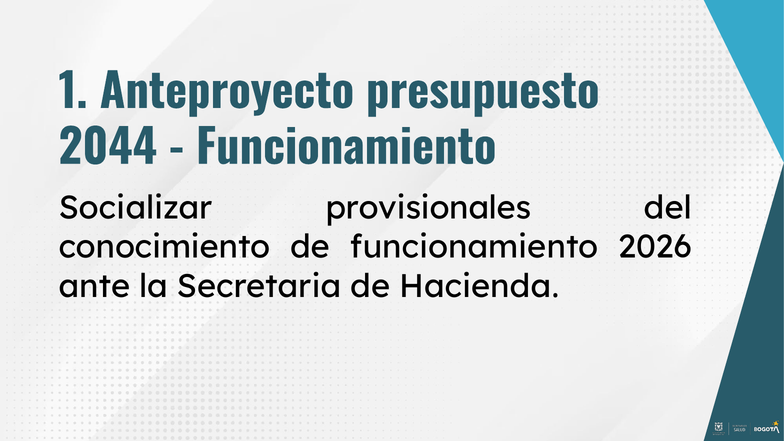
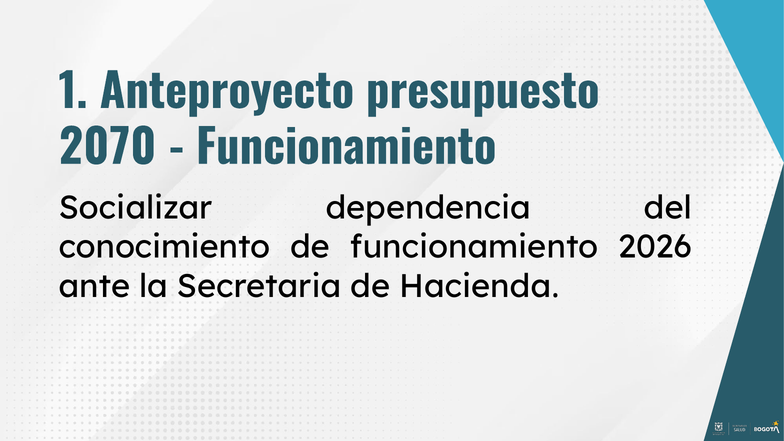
2044: 2044 -> 2070
provisionales: provisionales -> dependencia
